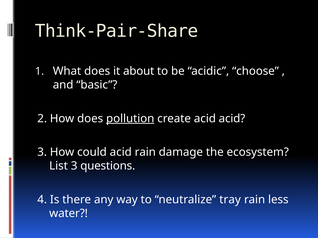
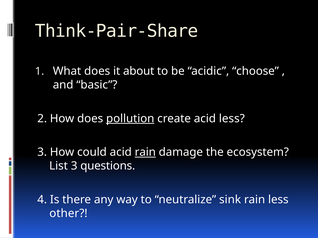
acid acid: acid -> less
rain at (145, 153) underline: none -> present
tray: tray -> sink
water: water -> other
